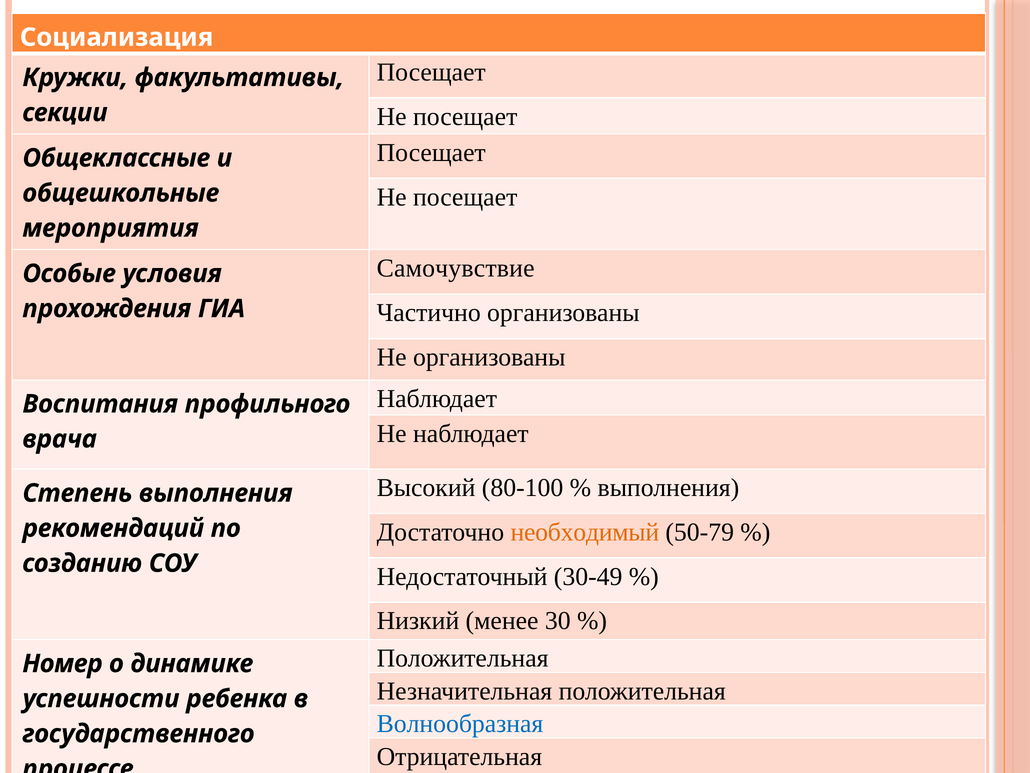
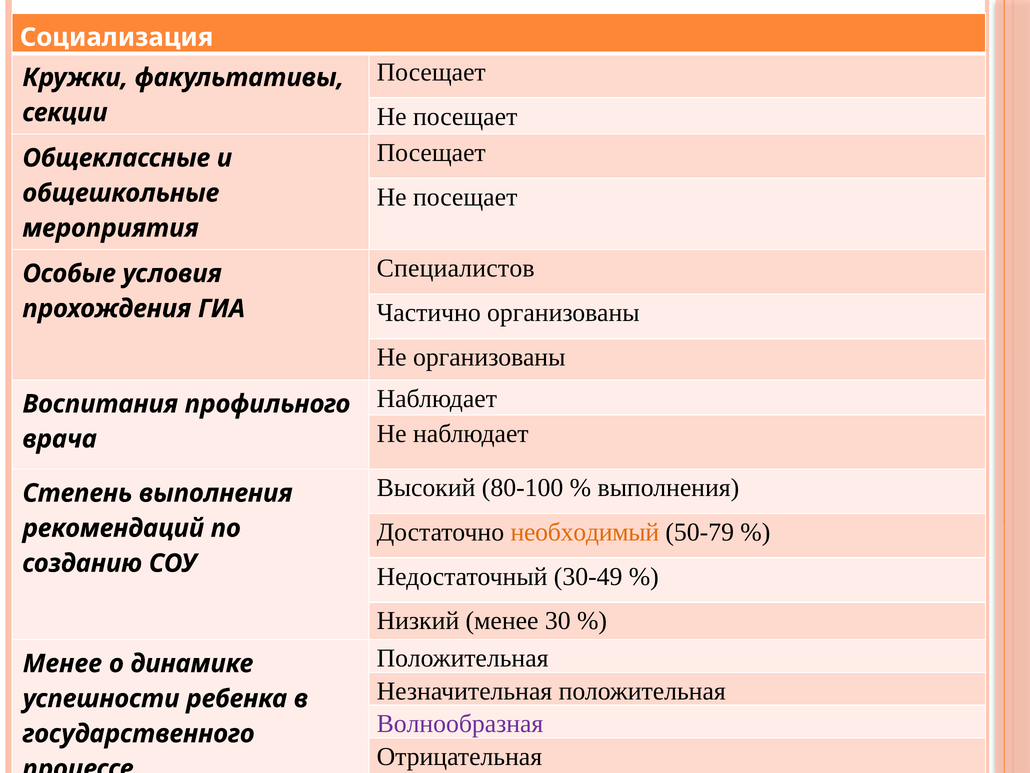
Самочувствие: Самочувствие -> Специалистов
Номер at (63, 663): Номер -> Менее
Волнообразная colour: blue -> purple
